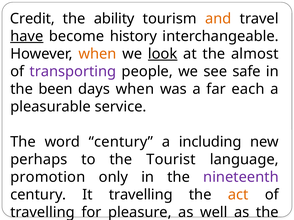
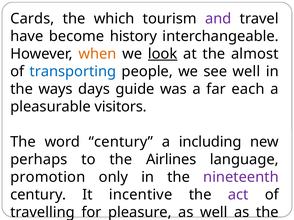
Credit: Credit -> Cards
ability: ability -> which
and colour: orange -> purple
have underline: present -> none
transporting colour: purple -> blue
see safe: safe -> well
been: been -> ways
days when: when -> guide
pleasurable service: service -> visitors
Tourist: Tourist -> Airlines
It travelling: travelling -> incentive
act colour: orange -> purple
